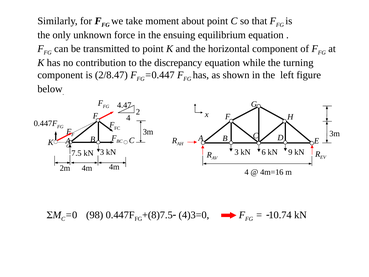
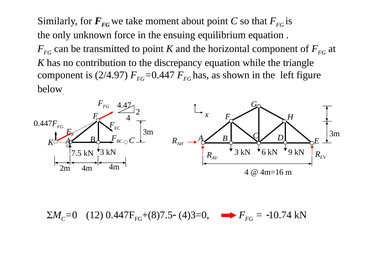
turning: turning -> triangle
2/8.47: 2/8.47 -> 2/4.97
98: 98 -> 12
